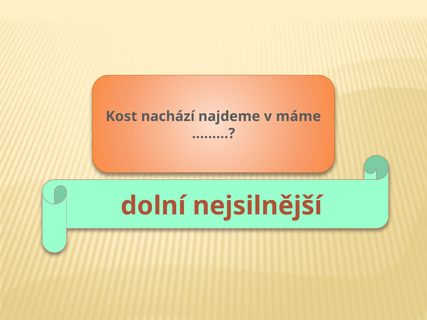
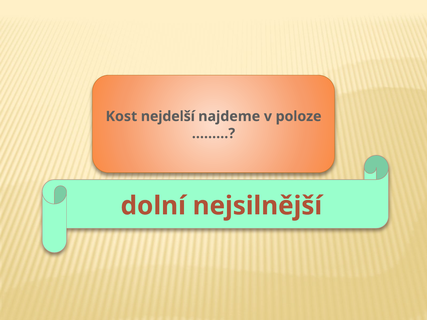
nachází: nachází -> nejdelší
máme: máme -> poloze
